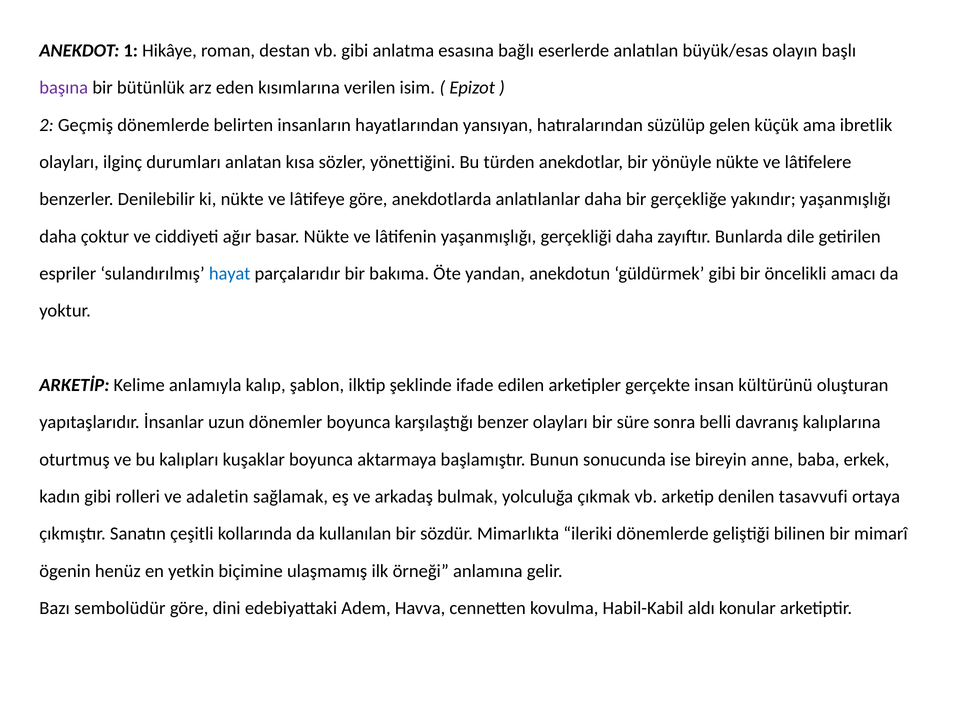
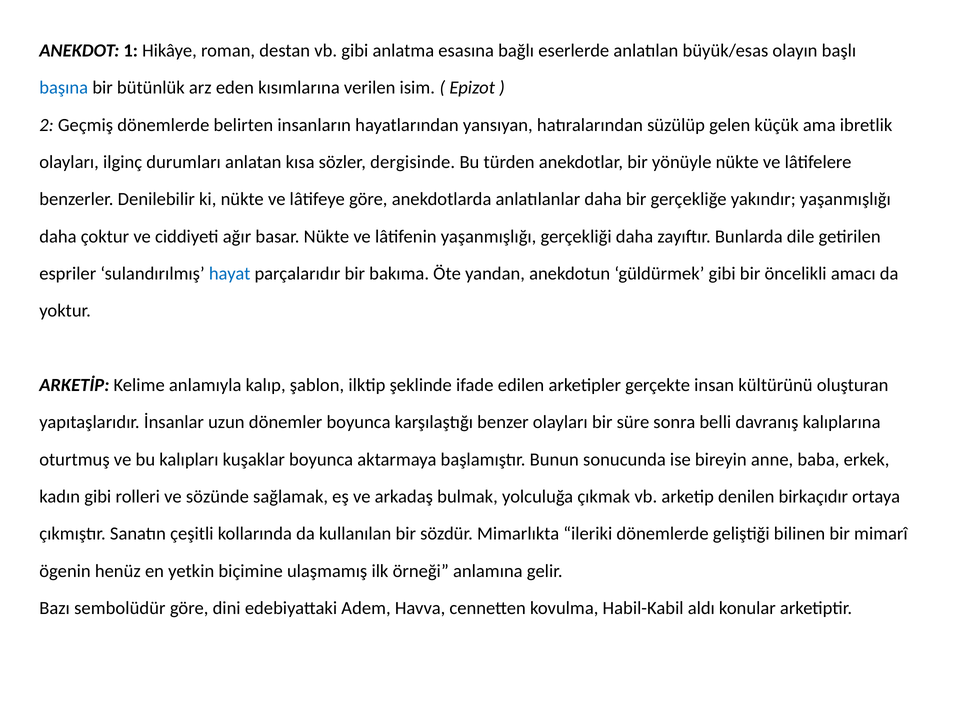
başına colour: purple -> blue
yönettiğini: yönettiğini -> dergisinde
adaletin: adaletin -> sözünde
tasavvufi: tasavvufi -> birkaçıdır
